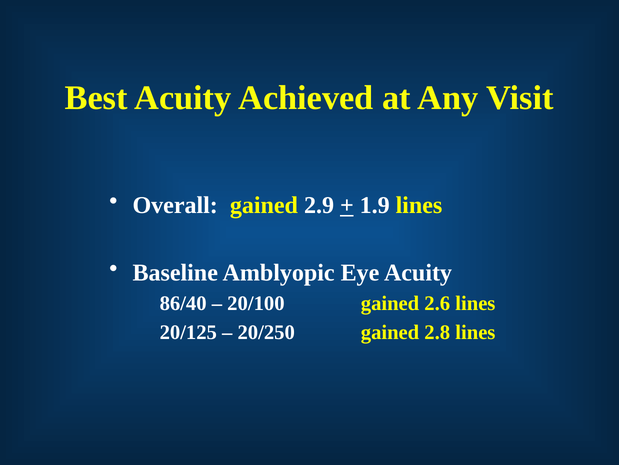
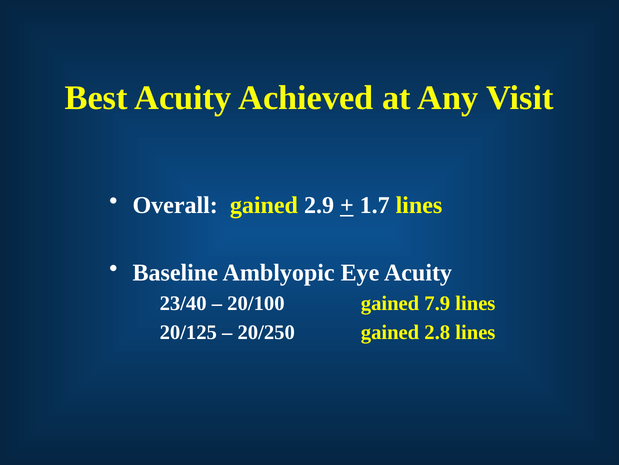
1.9: 1.9 -> 1.7
86/40: 86/40 -> 23/40
2.6: 2.6 -> 7.9
